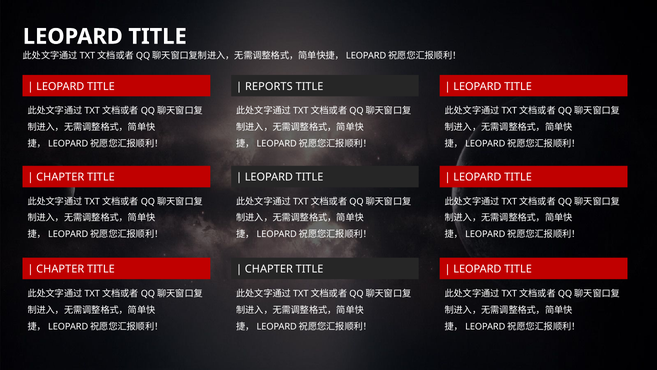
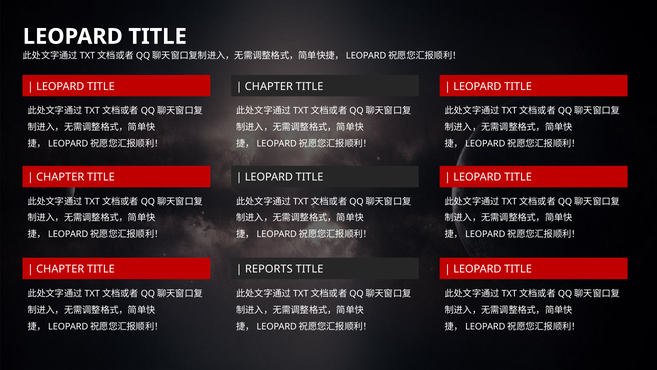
REPORTS at (269, 86): REPORTS -> CHAPTER
CHAPTER at (269, 269): CHAPTER -> REPORTS
